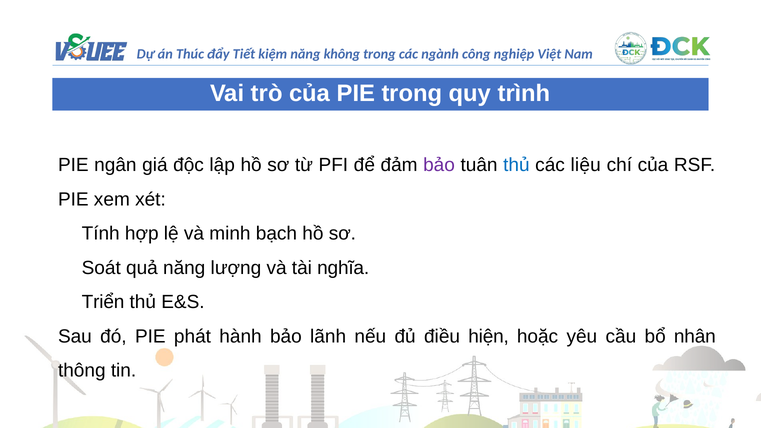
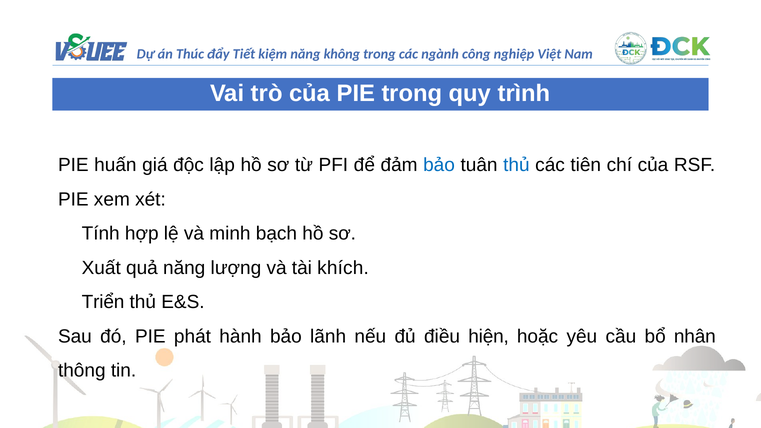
ngân: ngân -> huấn
bảo at (439, 165) colour: purple -> blue
liệu: liệu -> tiên
Soát: Soát -> Xuất
nghĩa: nghĩa -> khích
